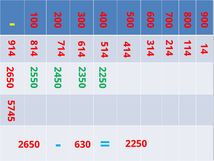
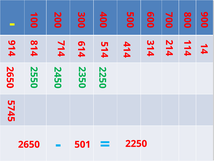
630: 630 -> 501
